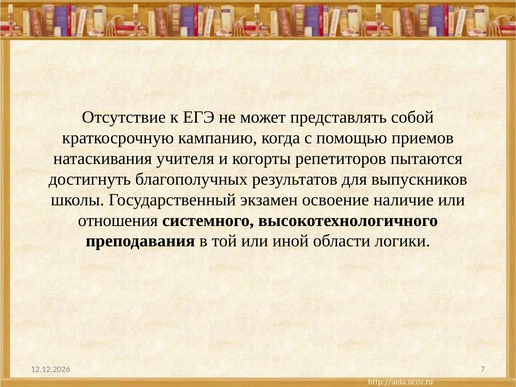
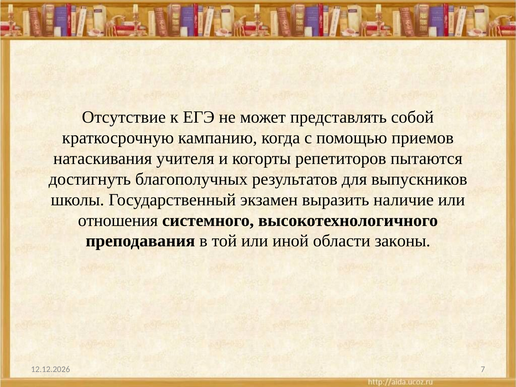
освоение: освоение -> выразить
логики: логики -> законы
